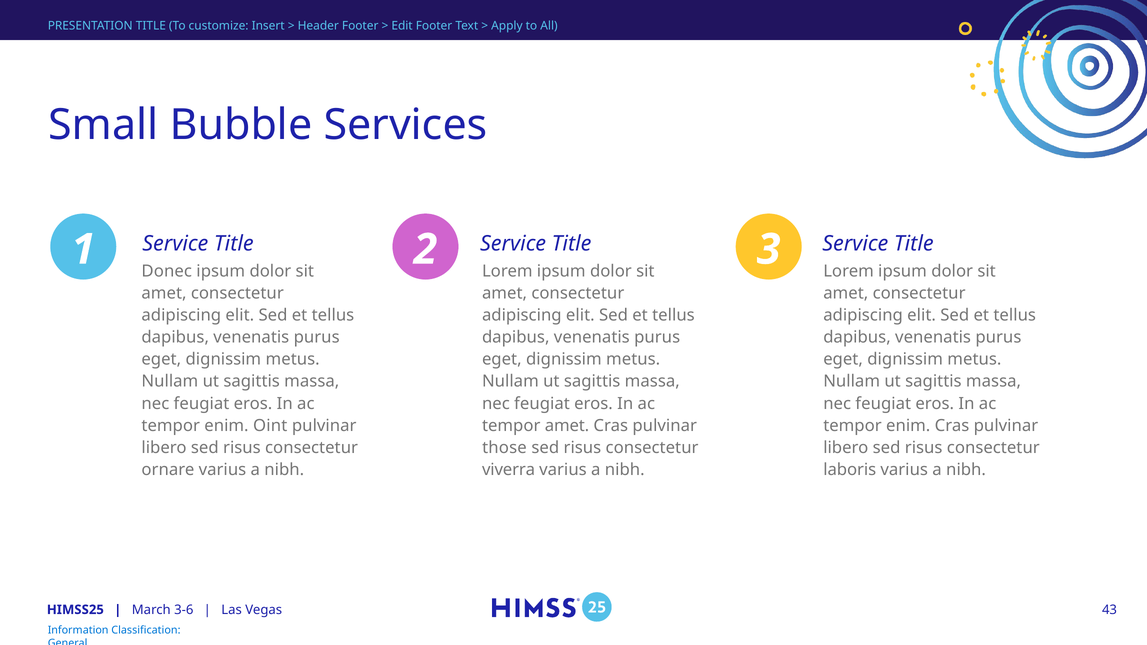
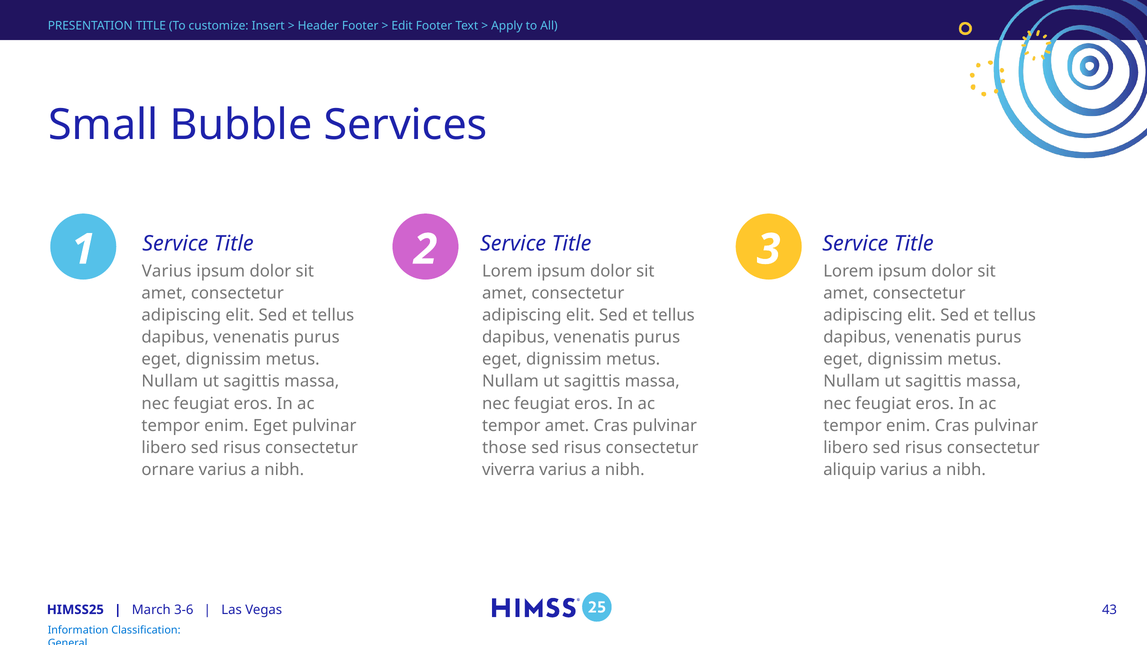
Donec at (167, 271): Donec -> Varius
enim Oint: Oint -> Eget
laboris: laboris -> aliquip
